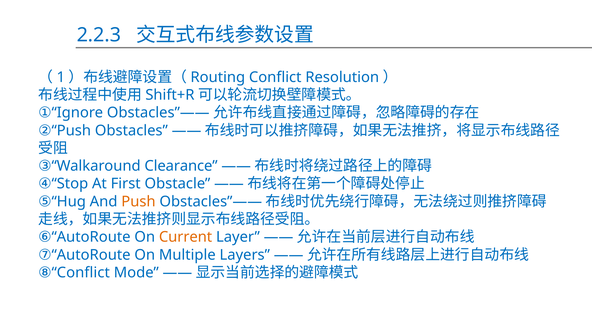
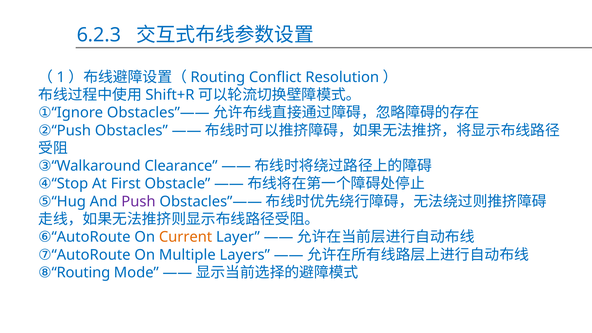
2.2.3: 2.2.3 -> 6.2.3
Push at (138, 201) colour: orange -> purple
Conflict at (83, 272): Conflict -> Routing
